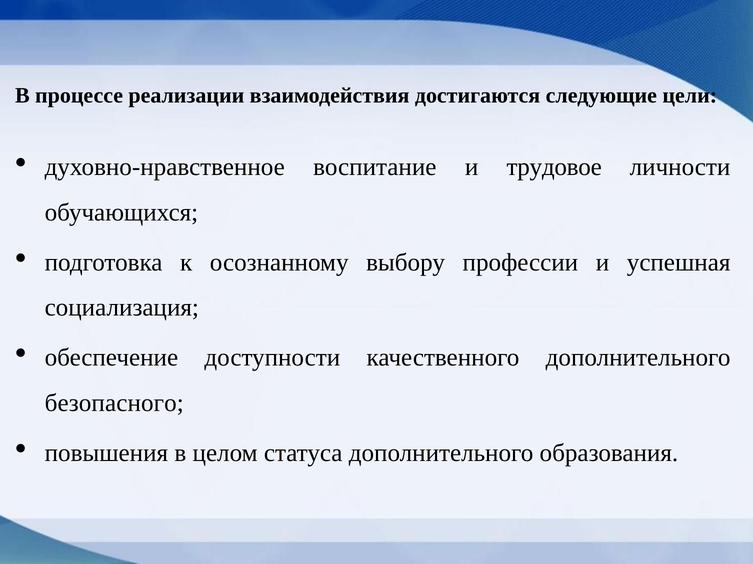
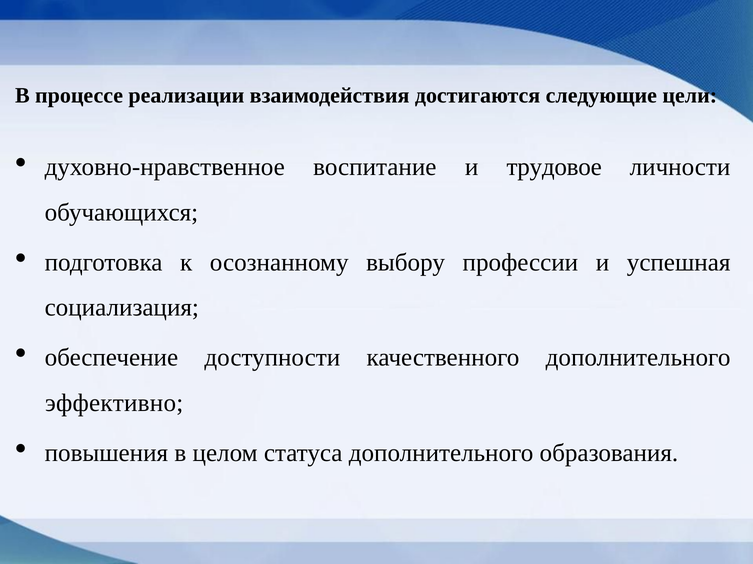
безопасного: безопасного -> эффективно
